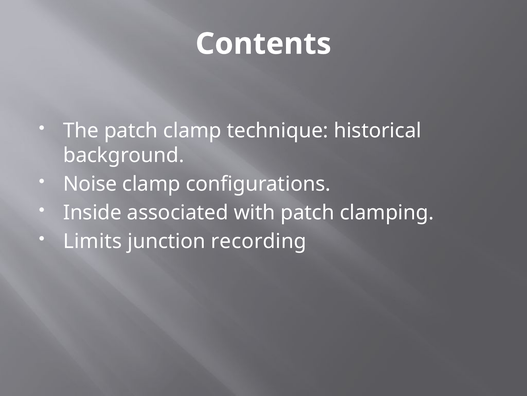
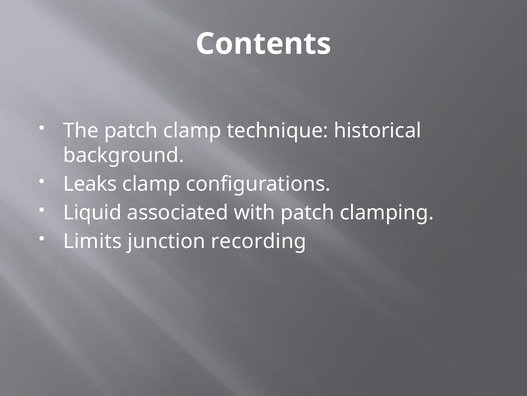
Noise: Noise -> Leaks
Inside: Inside -> Liquid
